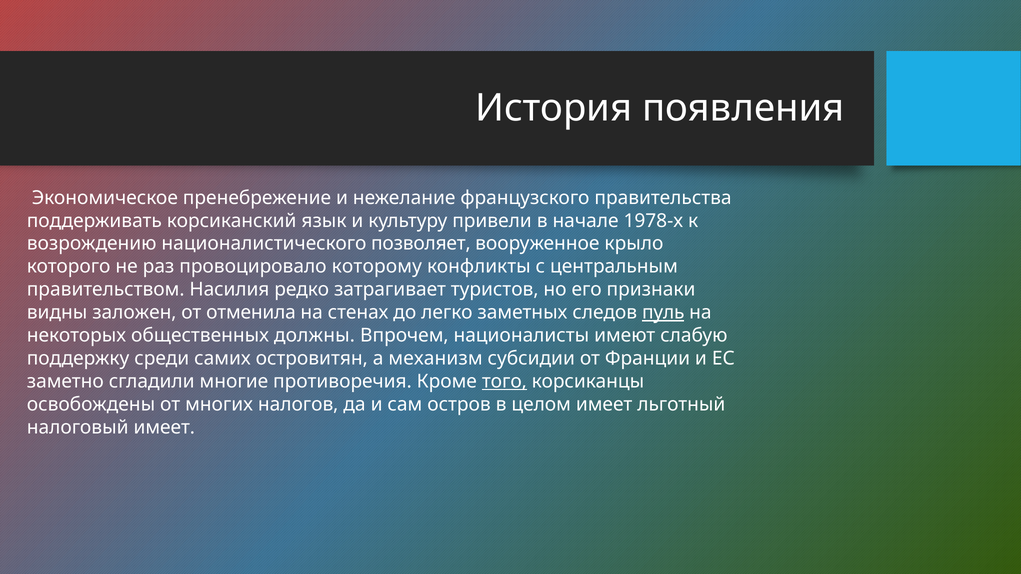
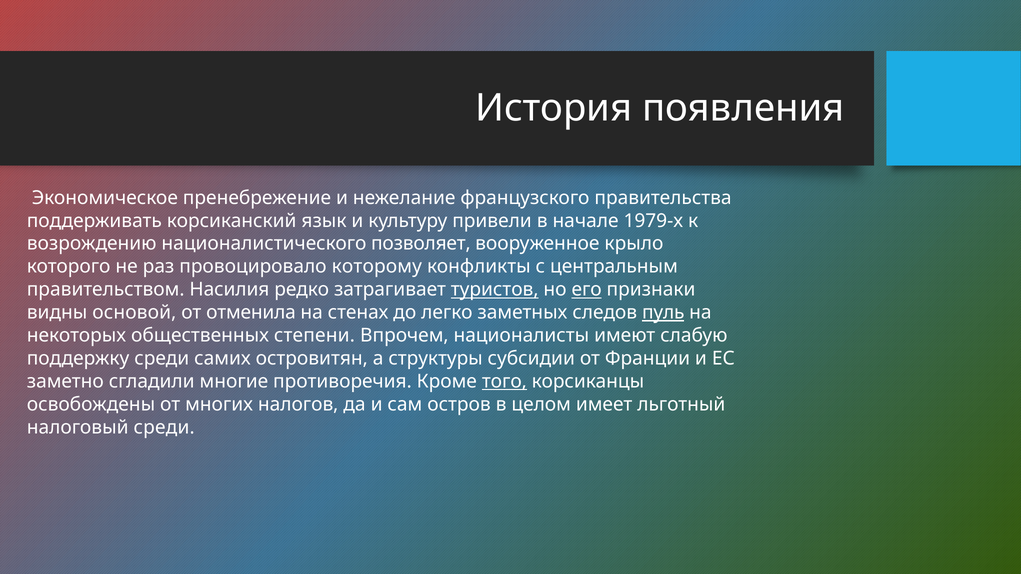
1978-х: 1978-х -> 1979-х
туристов underline: none -> present
его underline: none -> present
заложен: заложен -> основой
должны: должны -> степени
механизм: механизм -> структуры
налоговый имеет: имеет -> среди
